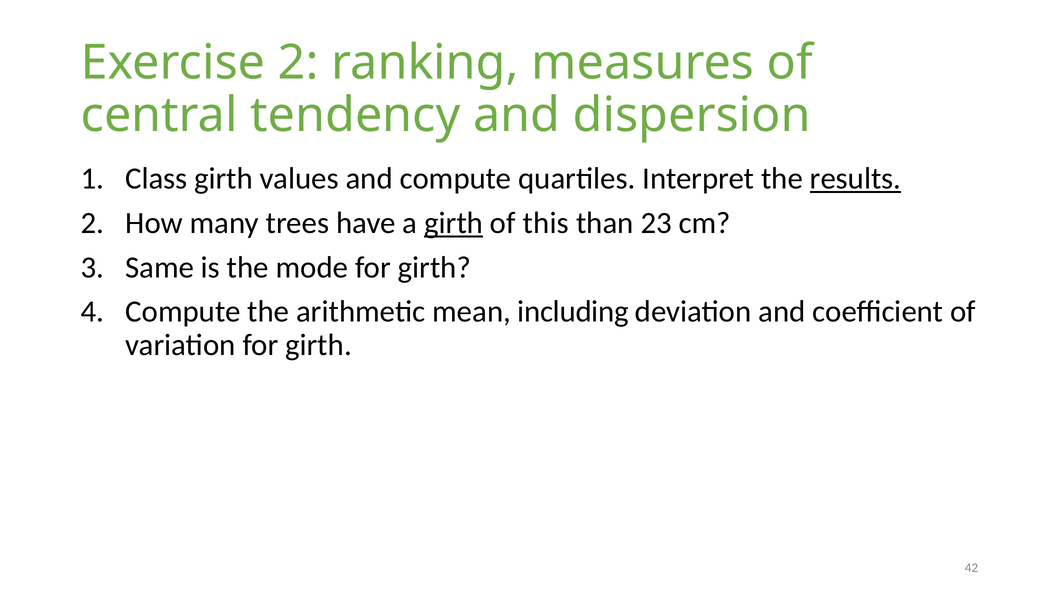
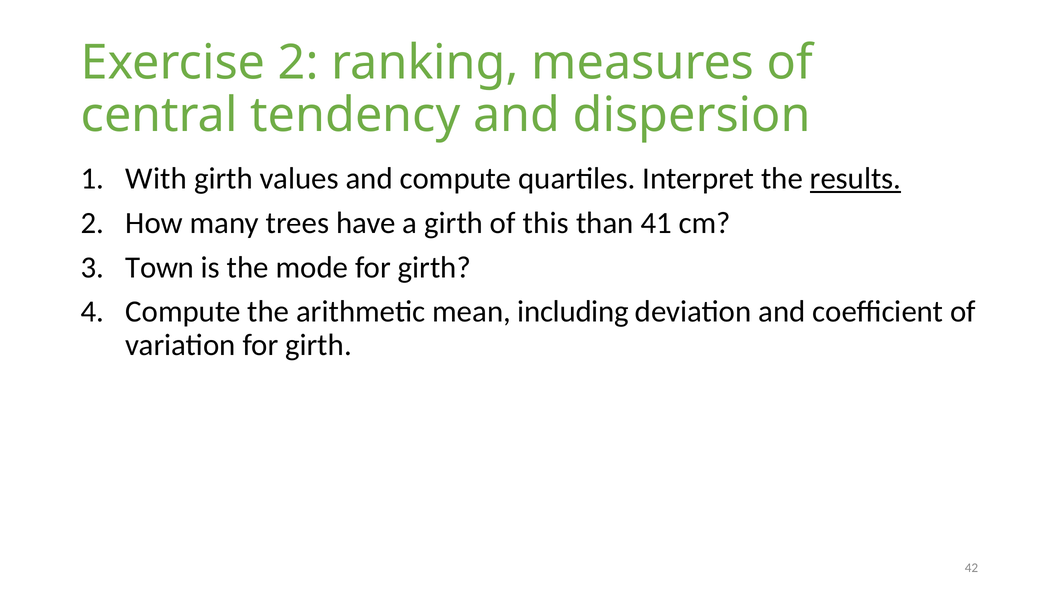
Class: Class -> With
girth at (454, 223) underline: present -> none
23: 23 -> 41
Same: Same -> Town
